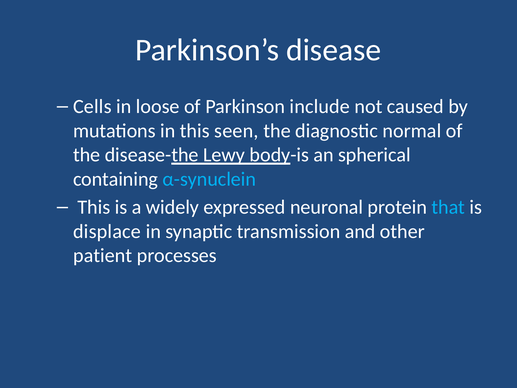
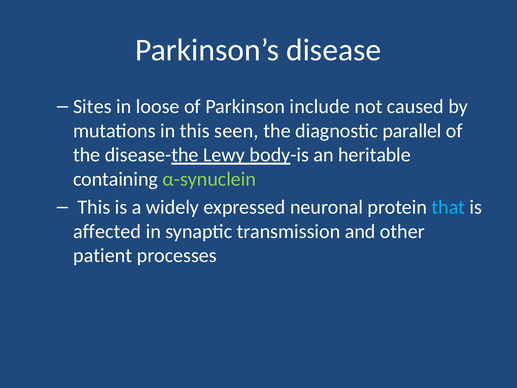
Cells: Cells -> Sites
normal: normal -> parallel
spherical: spherical -> heritable
α-synuclein colour: light blue -> light green
displace: displace -> affected
